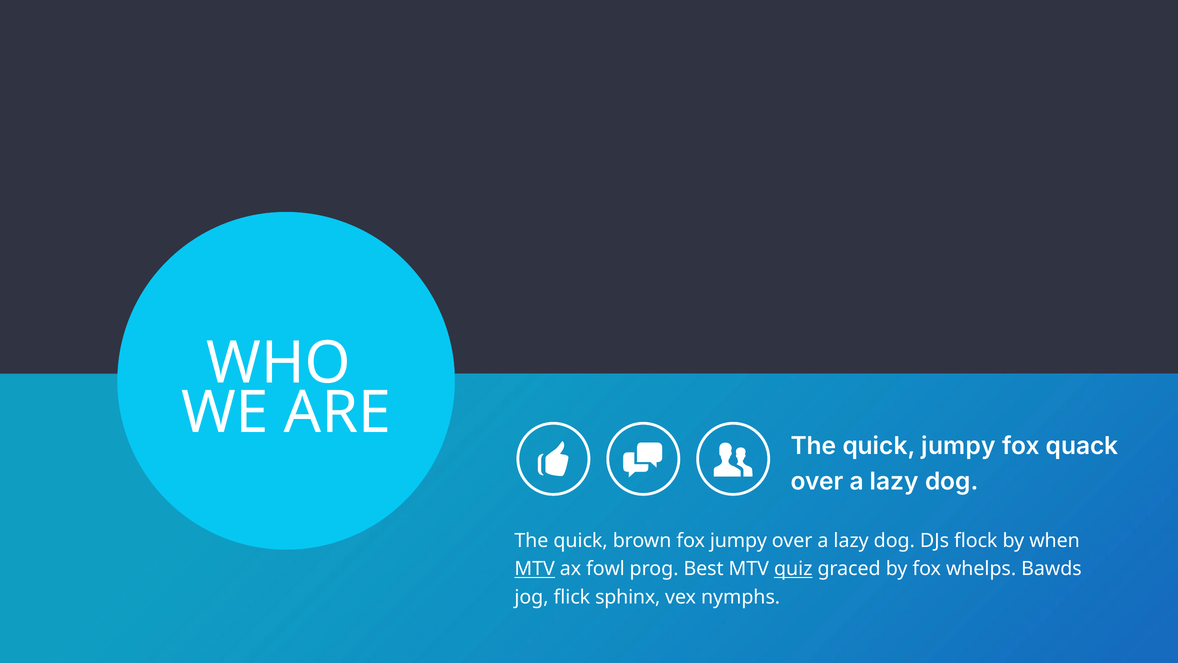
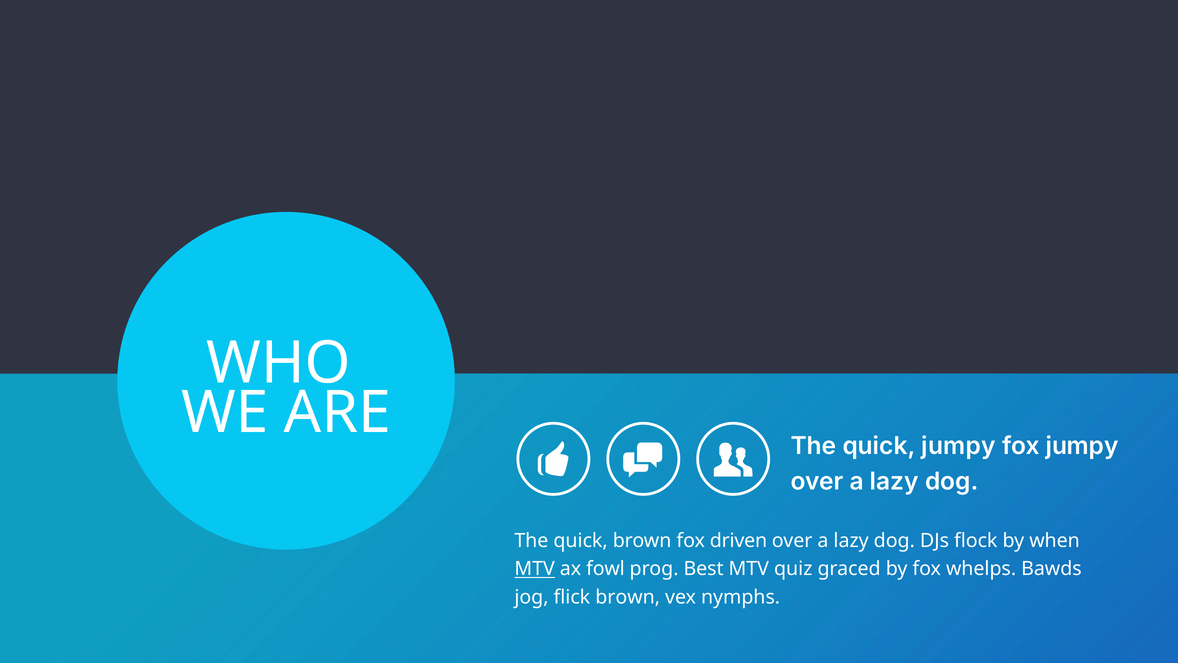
fox quack: quack -> jumpy
fox jumpy: jumpy -> driven
quiz underline: present -> none
flick sphinx: sphinx -> brown
